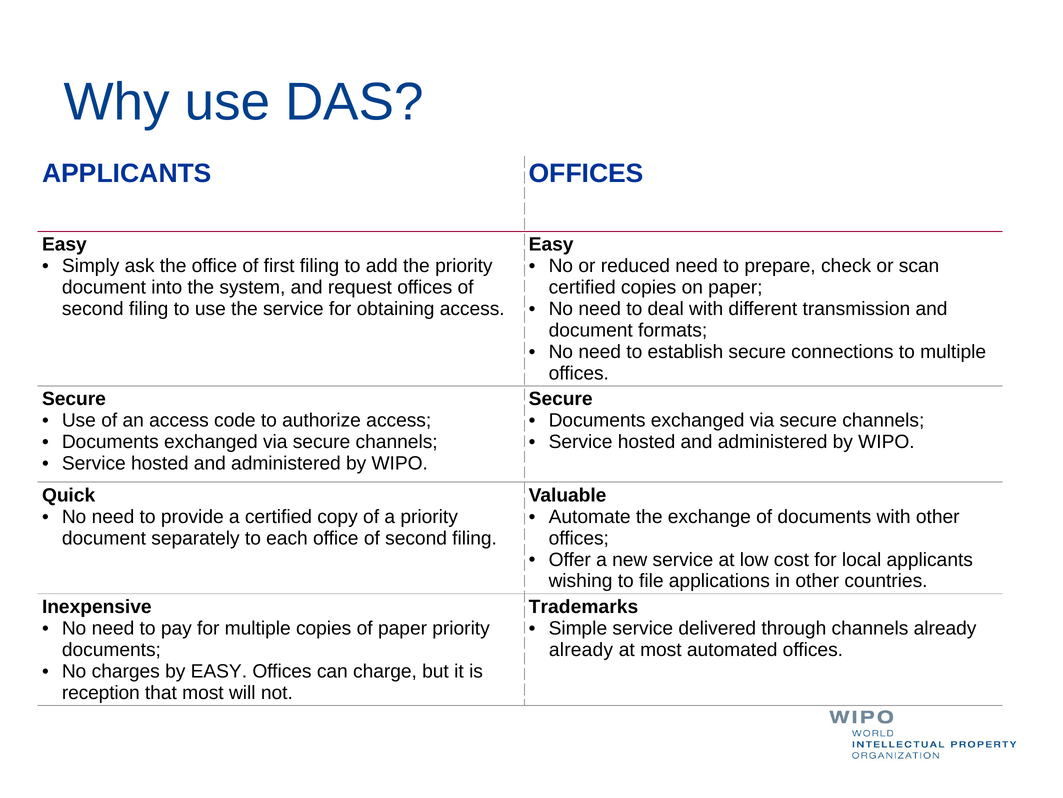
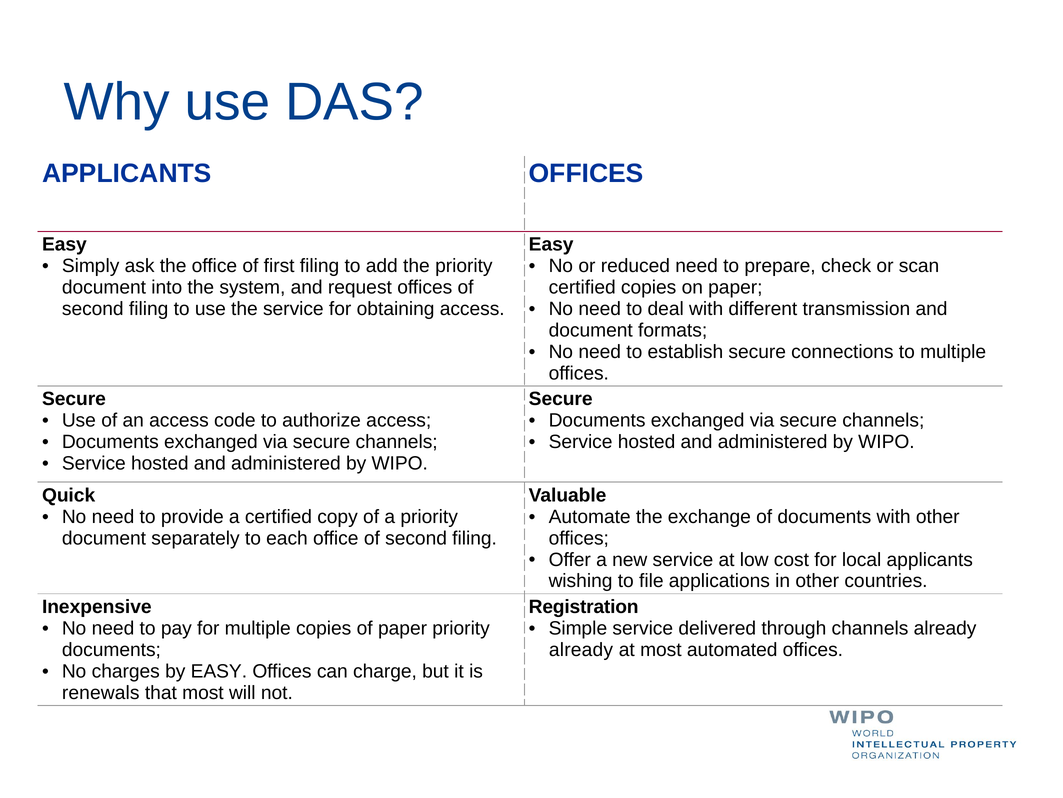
Trademarks: Trademarks -> Registration
reception: reception -> renewals
